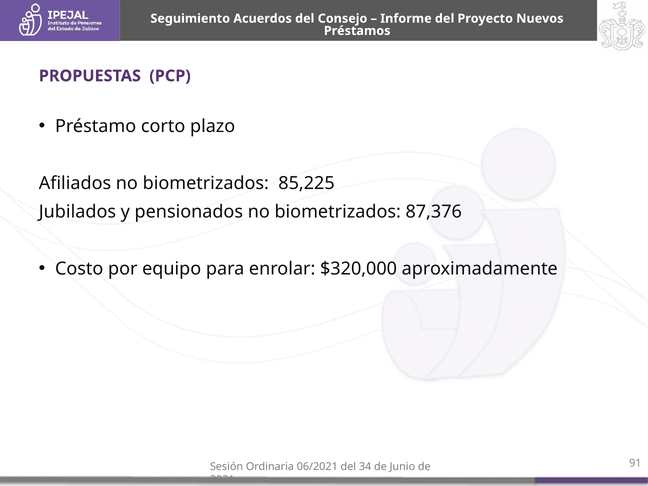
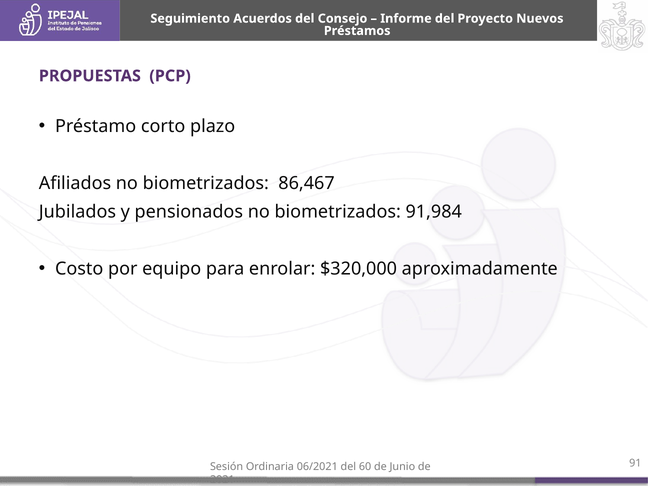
85,225: 85,225 -> 86,467
87,376: 87,376 -> 91,984
34: 34 -> 60
